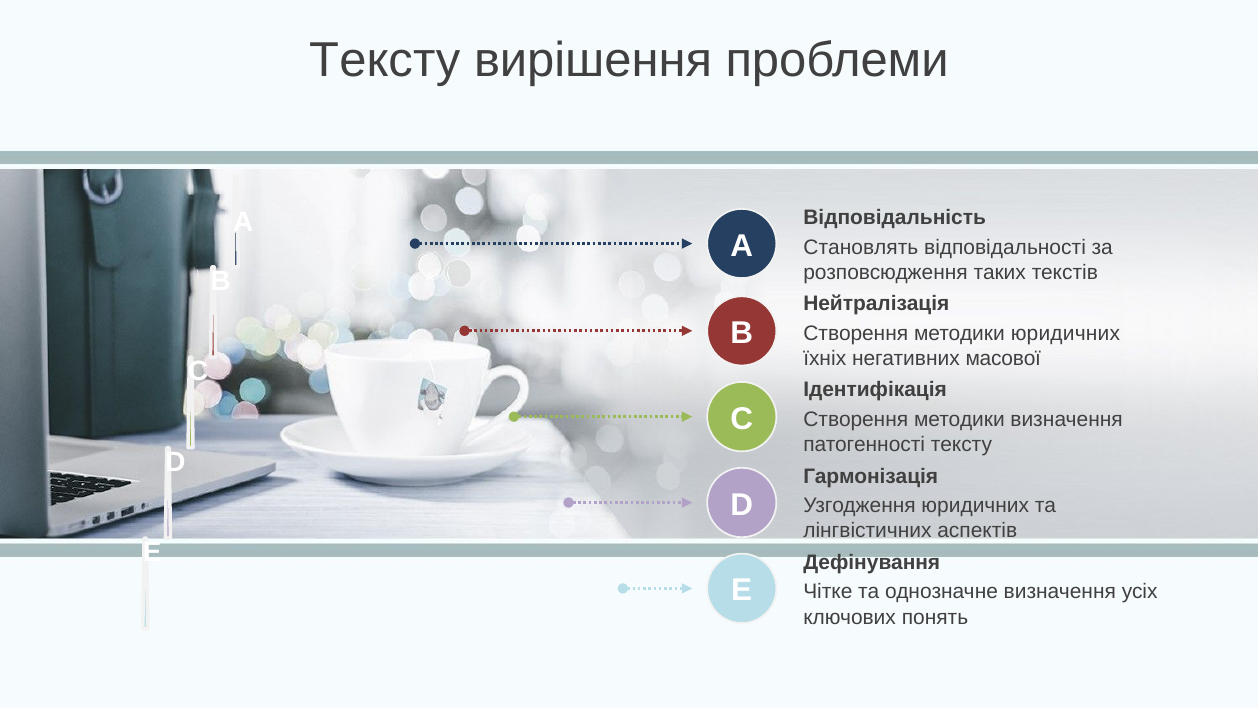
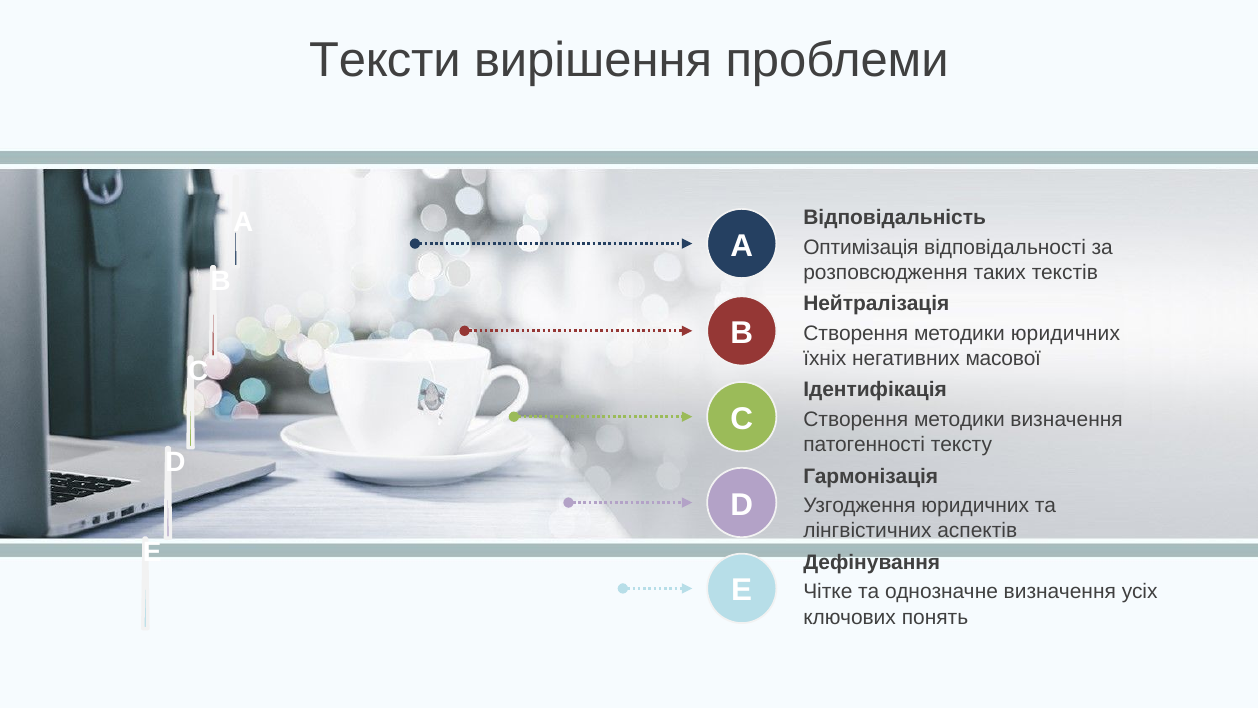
Тексту at (385, 60): Тексту -> Тексти
Становлять: Становлять -> Оптимізація
